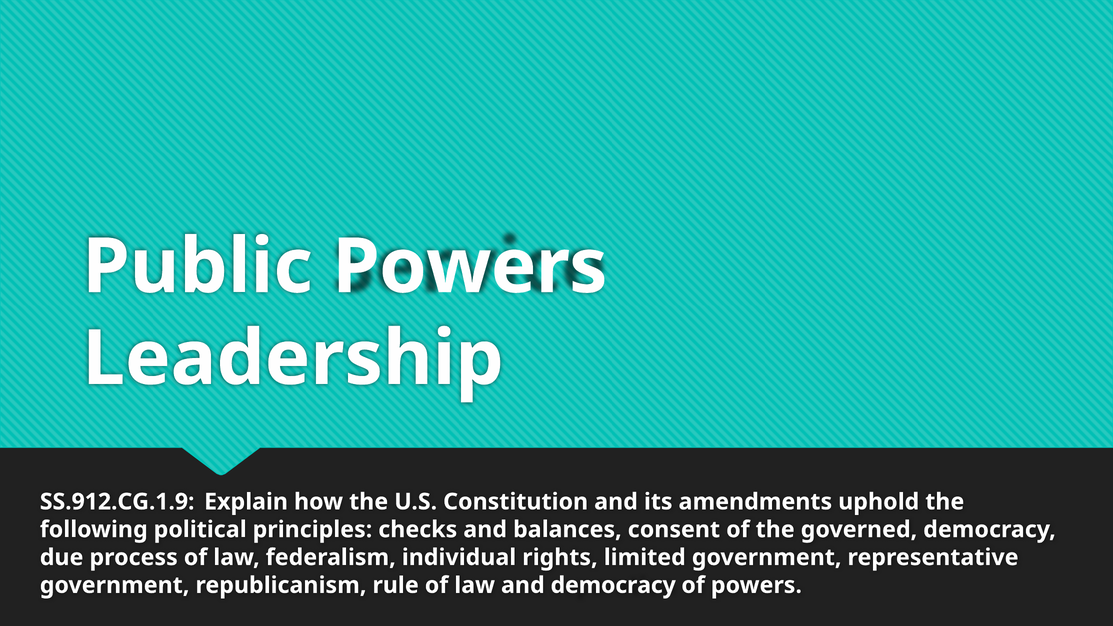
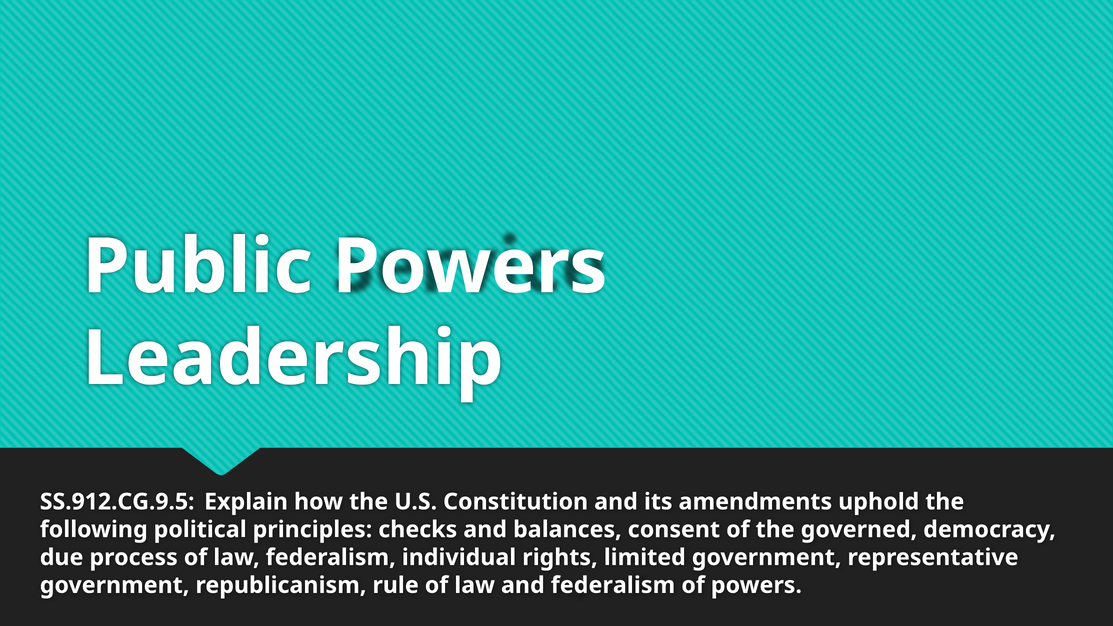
SS.912.CG.1.9: SS.912.CG.1.9 -> SS.912.CG.9.5
and democracy: democracy -> federalism
